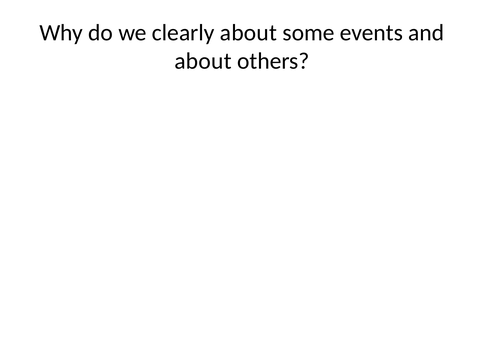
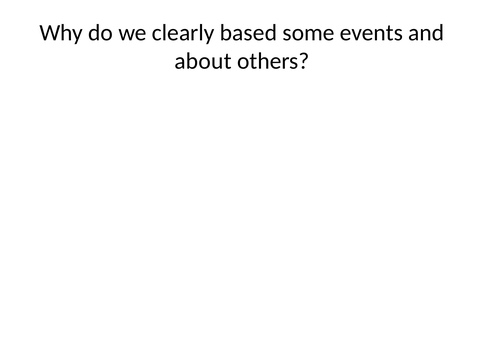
clearly about: about -> based
